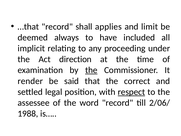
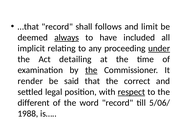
applies: applies -> follows
always underline: none -> present
under underline: none -> present
direction: direction -> detailing
assessee: assessee -> different
2/06/: 2/06/ -> 5/06/
